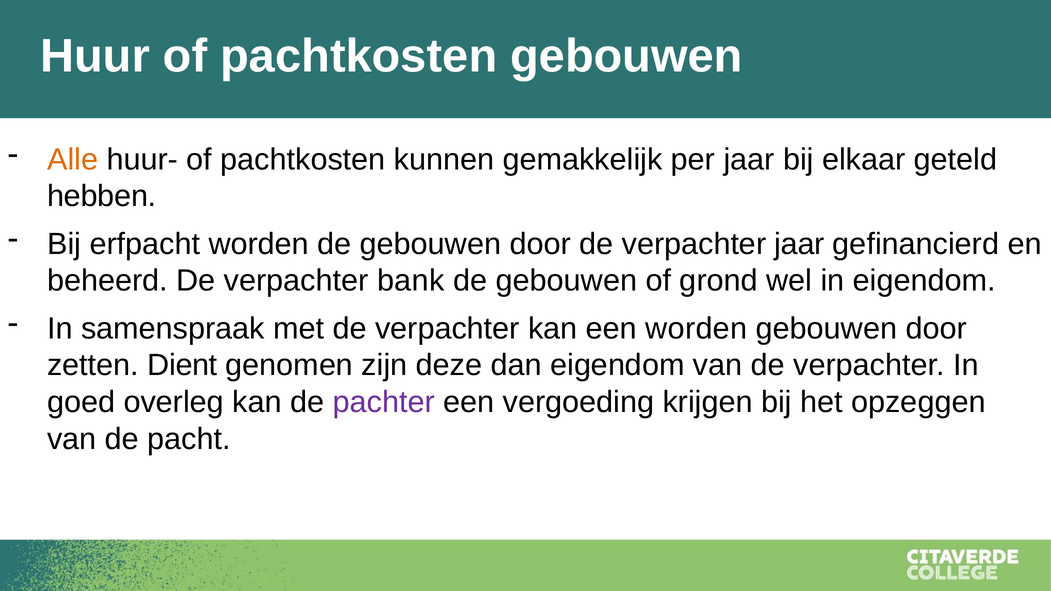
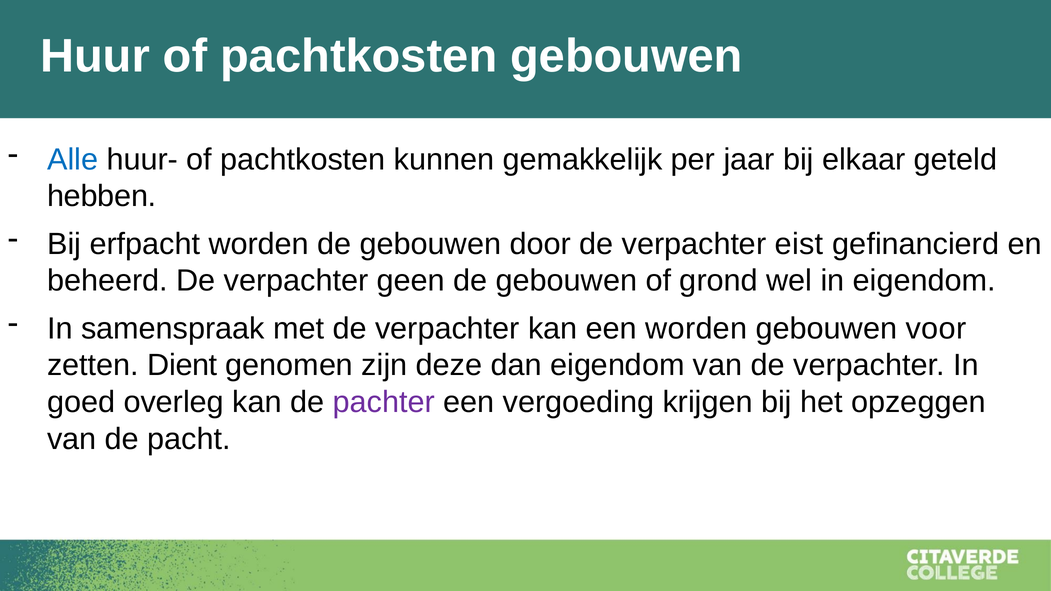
Alle colour: orange -> blue
verpachter jaar: jaar -> eist
bank: bank -> geen
door at (936, 329): door -> voor
